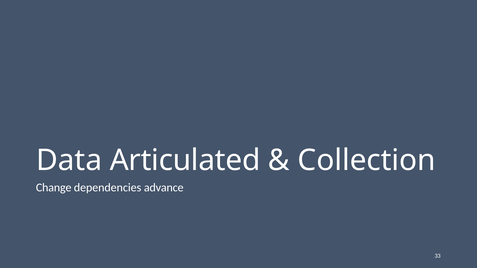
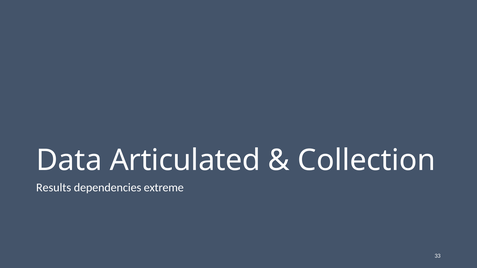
Change: Change -> Results
advance: advance -> extreme
